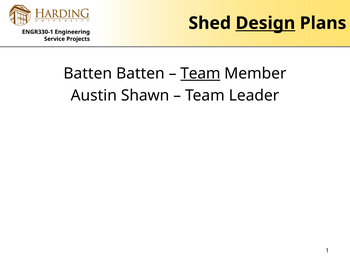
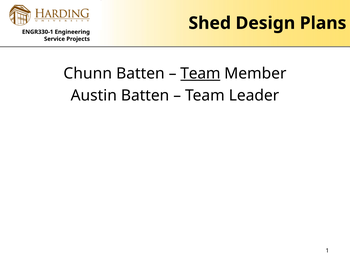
Design underline: present -> none
Batten at (88, 73): Batten -> Chunn
Austin Shawn: Shawn -> Batten
